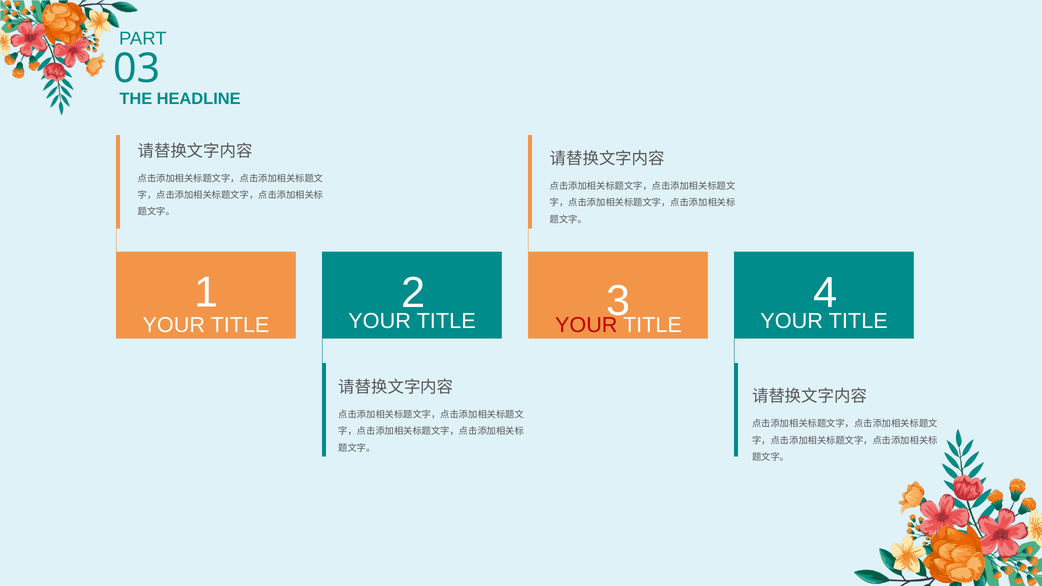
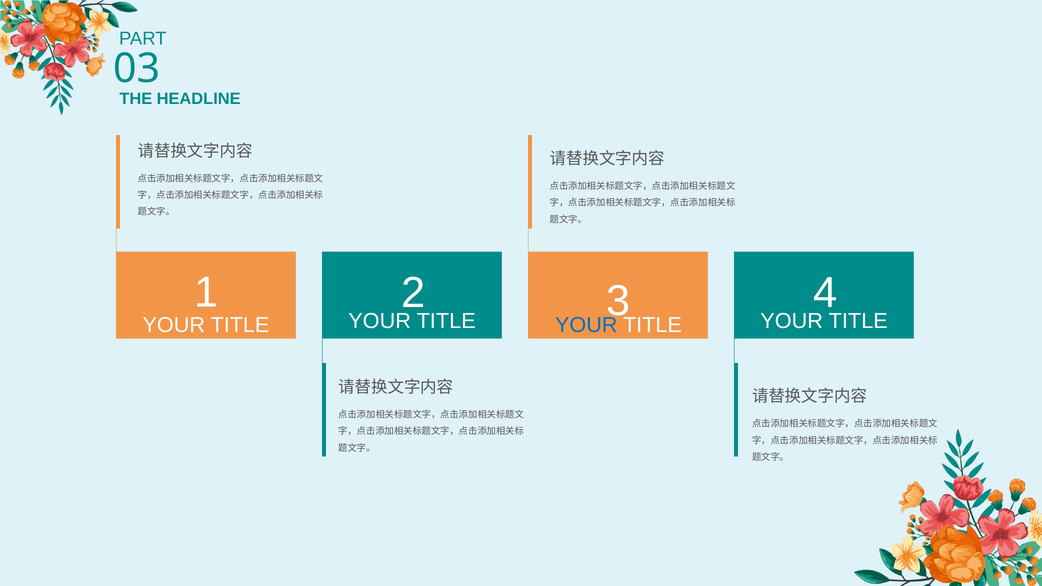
YOUR at (586, 325) colour: red -> blue
